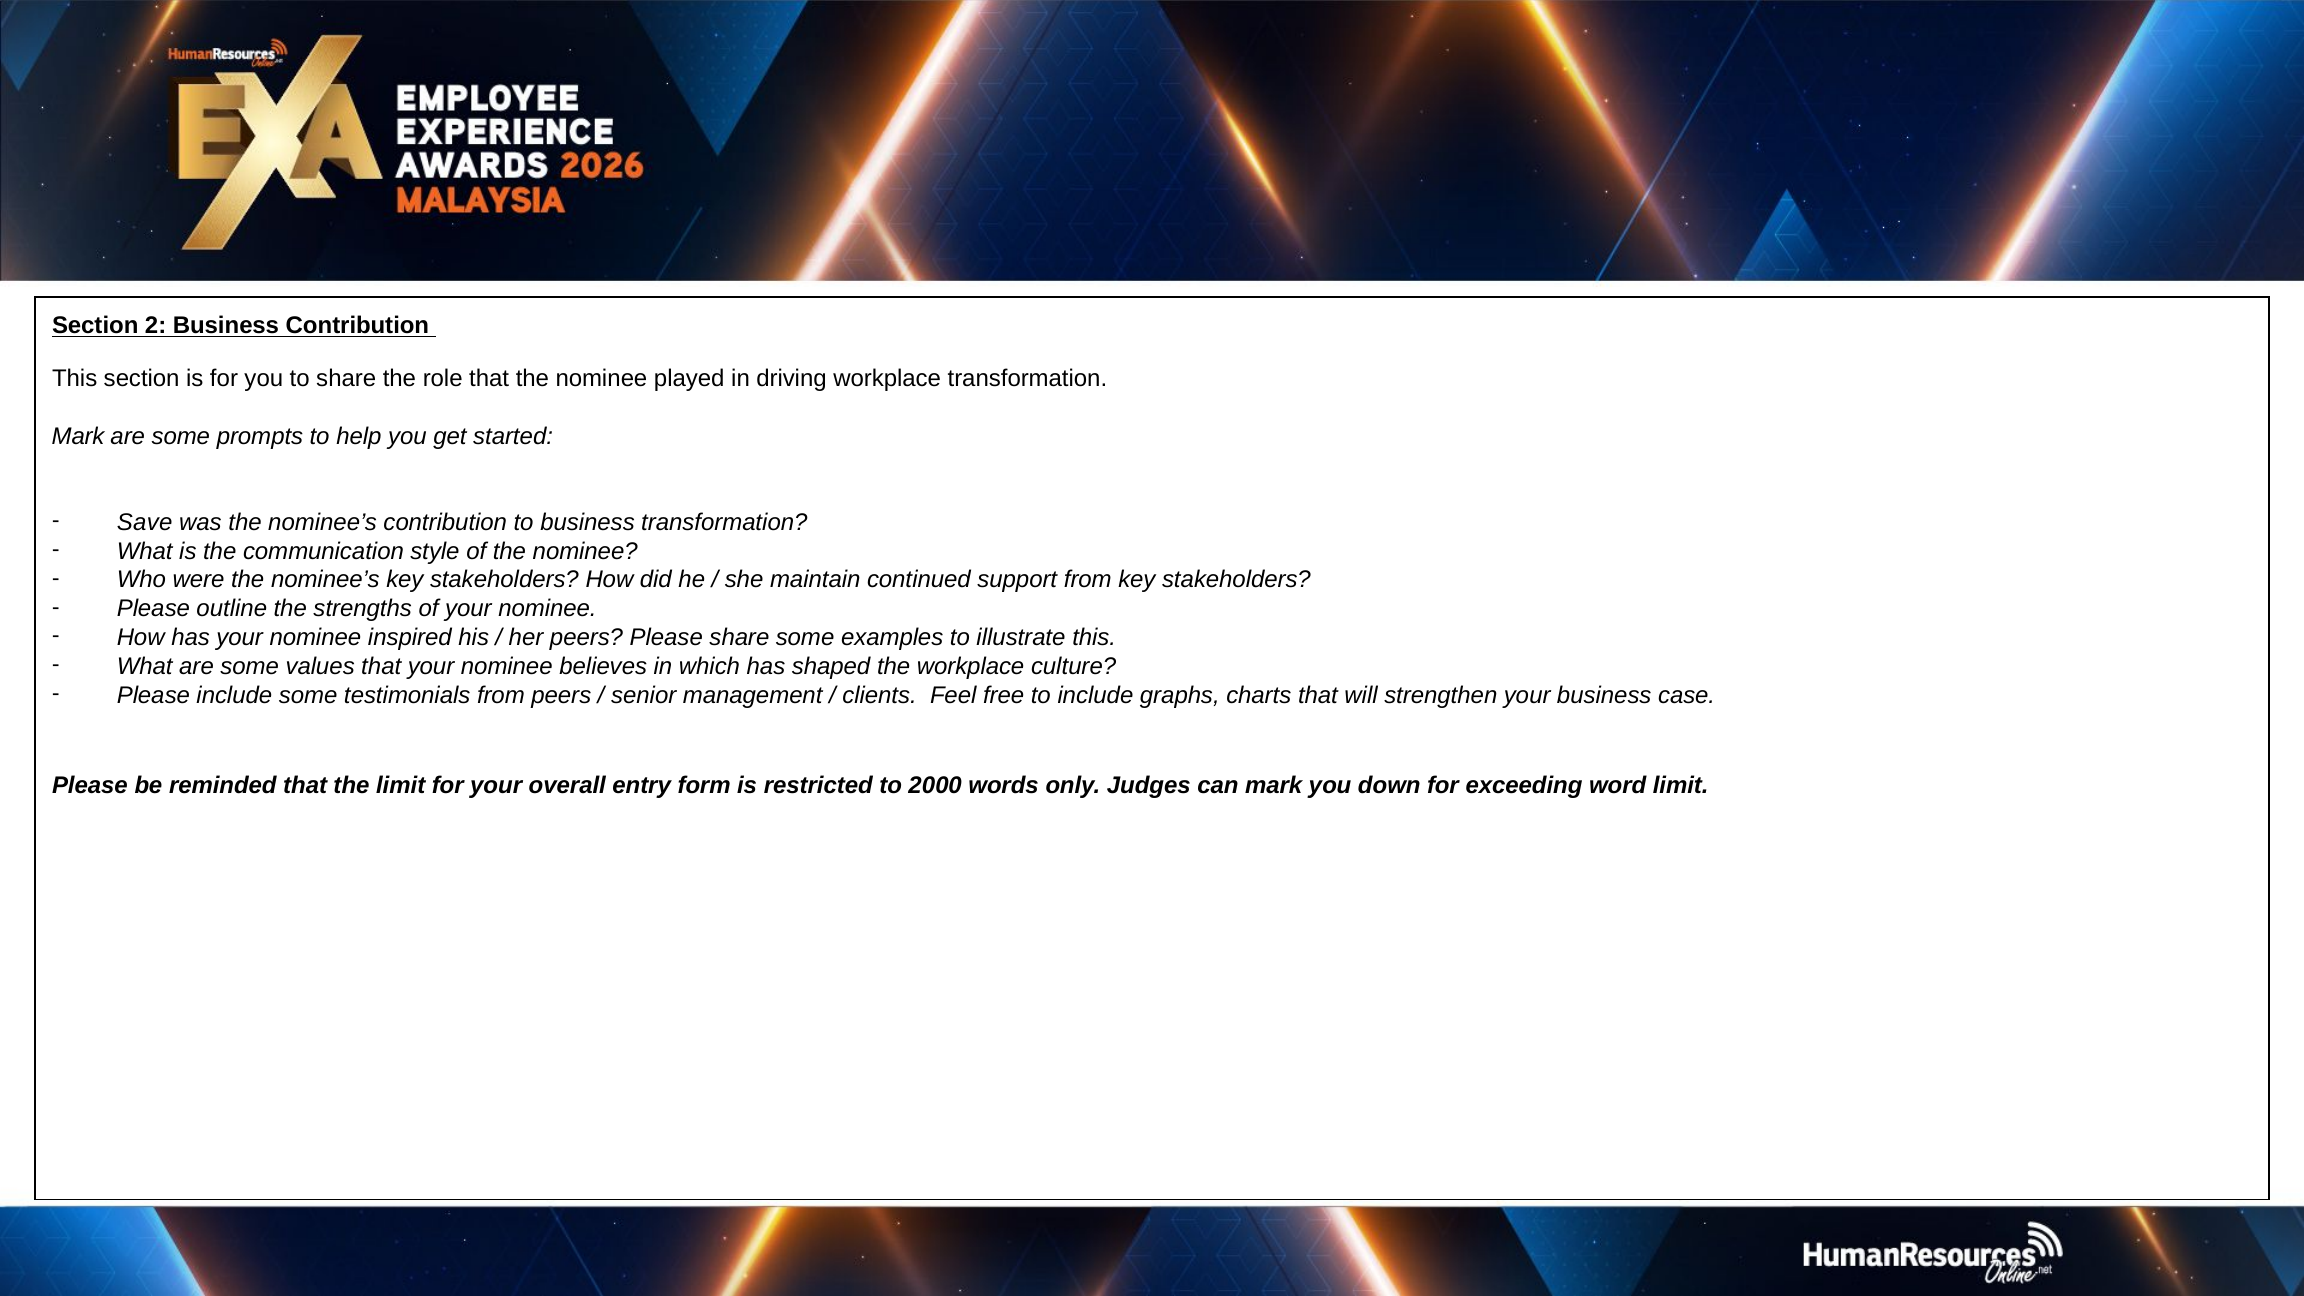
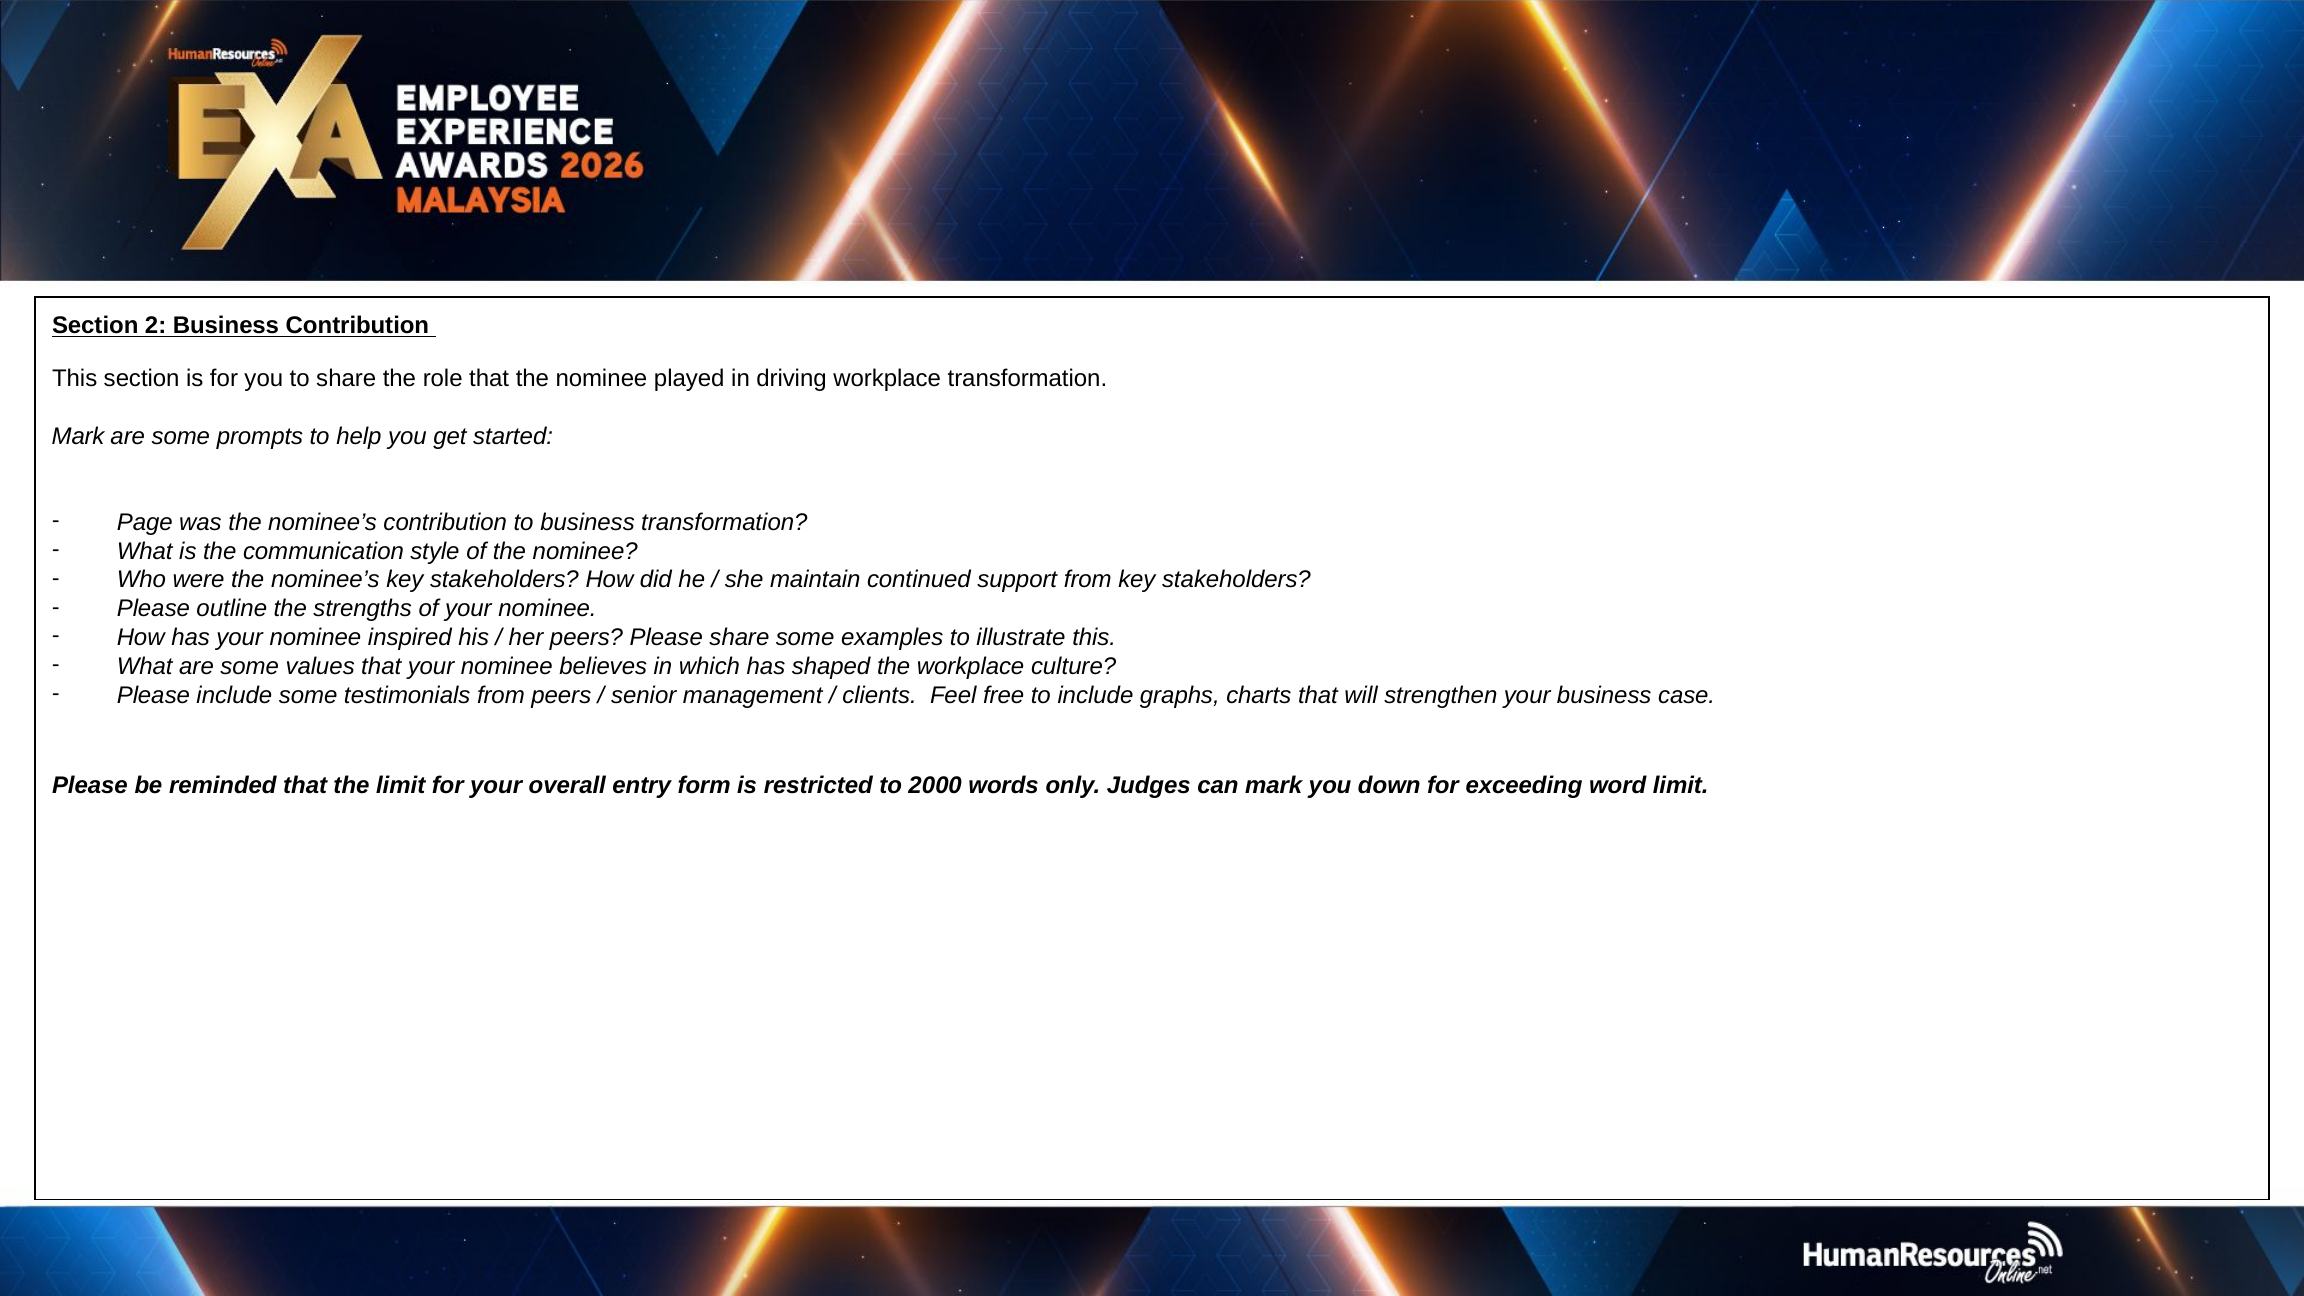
Save: Save -> Page
